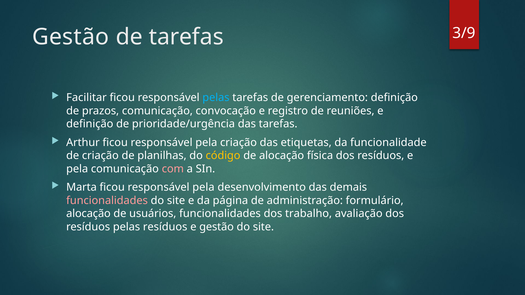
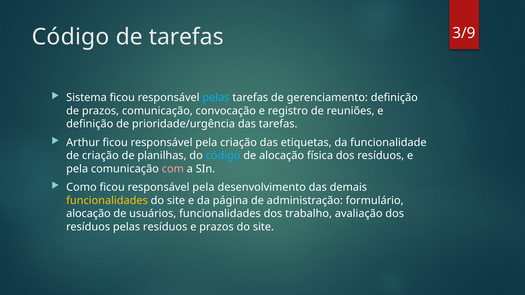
Gestão at (71, 37): Gestão -> Código
Facilitar: Facilitar -> Sistema
código at (223, 156) colour: yellow -> light blue
Marta: Marta -> Como
funcionalidades at (107, 201) colour: pink -> yellow
e gestão: gestão -> prazos
